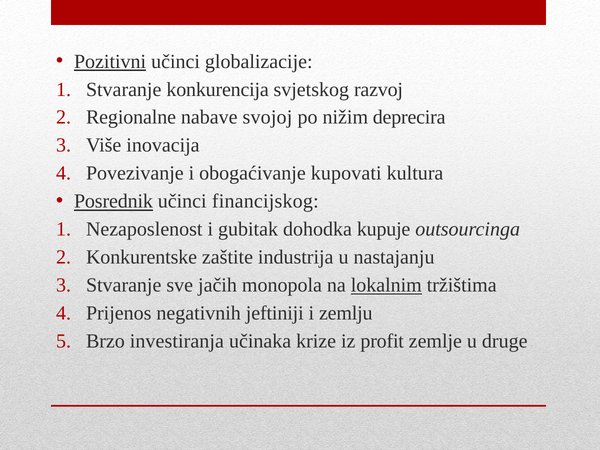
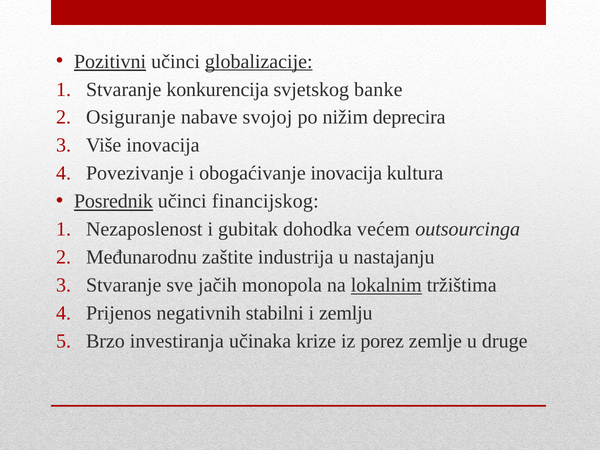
globalizacije underline: none -> present
razvoj: razvoj -> banke
Regionalne: Regionalne -> Osiguranje
obogaćivanje kupovati: kupovati -> inovacija
kupuje: kupuje -> većem
Konkurentske: Konkurentske -> Međunarodnu
jeftiniji: jeftiniji -> stabilni
profit: profit -> porez
